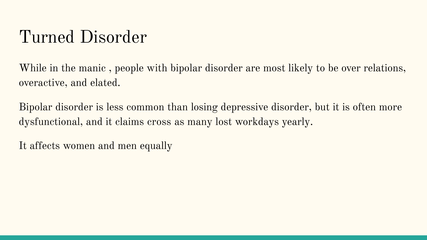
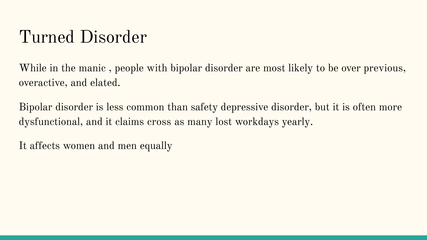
relations: relations -> previous
losing: losing -> safety
